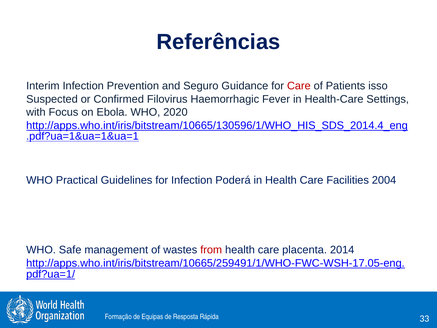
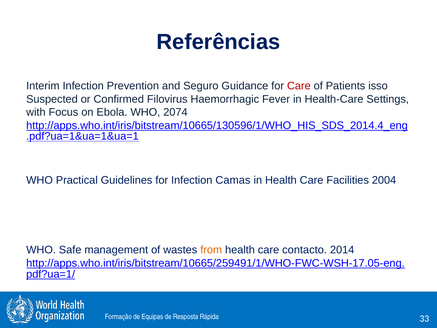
2020: 2020 -> 2074
Poderá: Poderá -> Camas
from colour: red -> orange
placenta: placenta -> contacto
